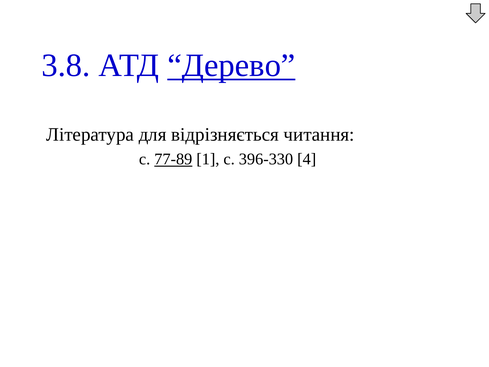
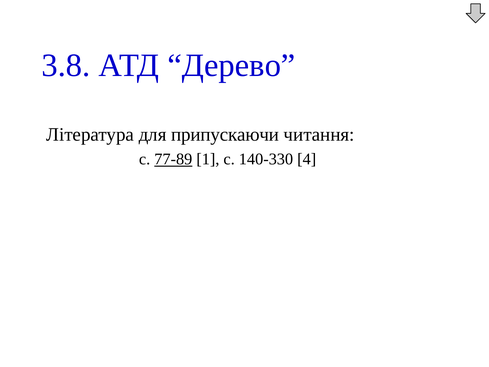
Дерево underline: present -> none
відрізняється: відрізняється -> припускаючи
396-330: 396-330 -> 140-330
